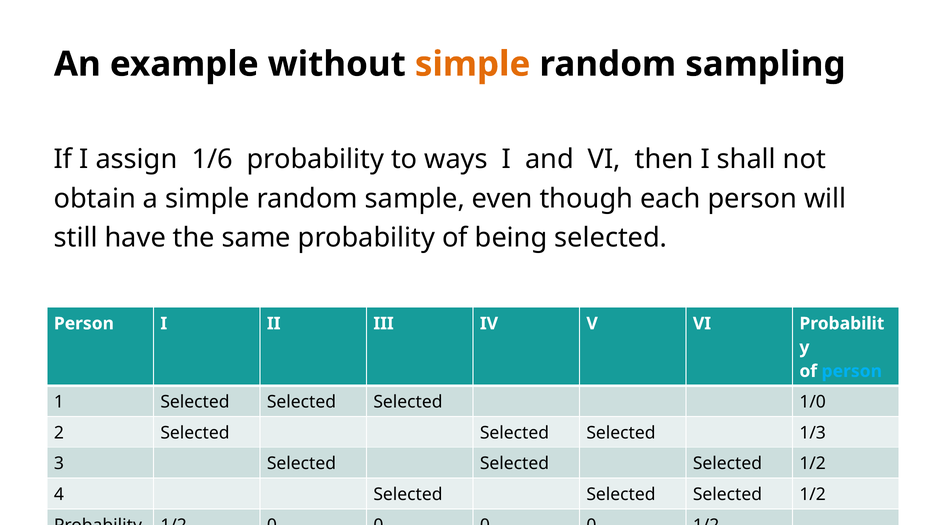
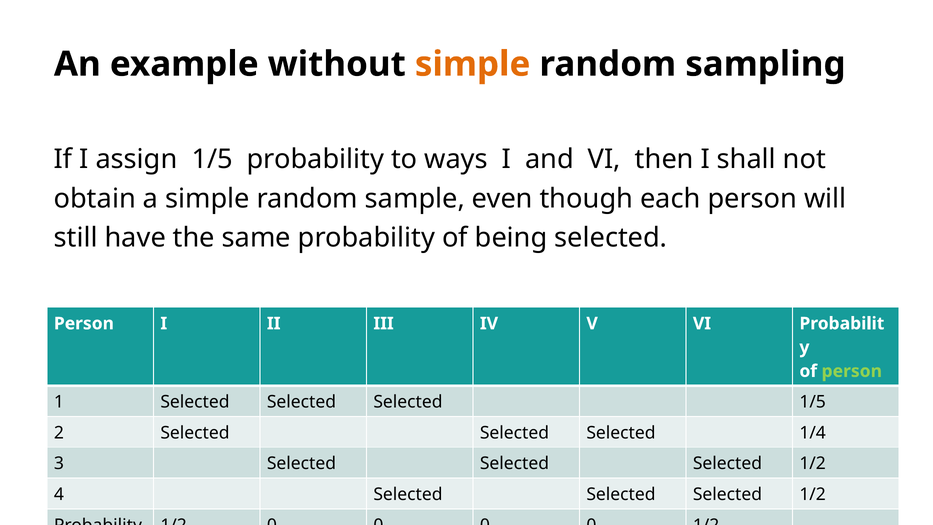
assign 1/6: 1/6 -> 1/5
person at (852, 371) colour: light blue -> light green
Selected 1/0: 1/0 -> 1/5
1/3: 1/3 -> 1/4
